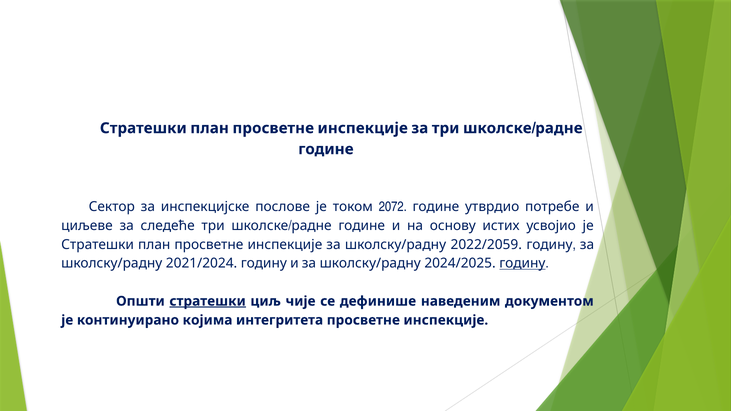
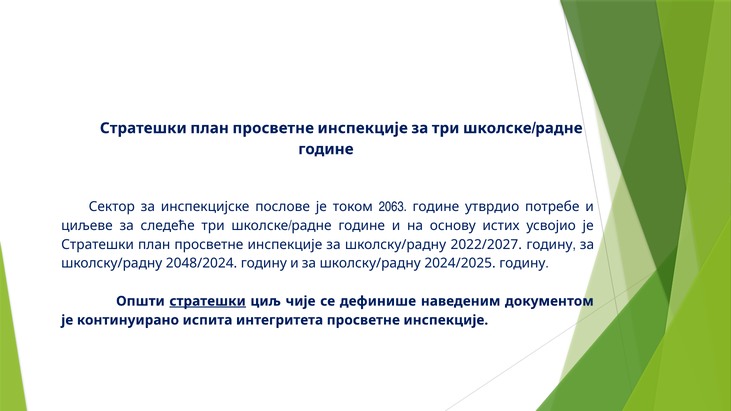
2072: 2072 -> 2063
2022/2059: 2022/2059 -> 2022/2027
2021/2024: 2021/2024 -> 2048/2024
годину at (522, 264) underline: present -> none
којима: којима -> испита
